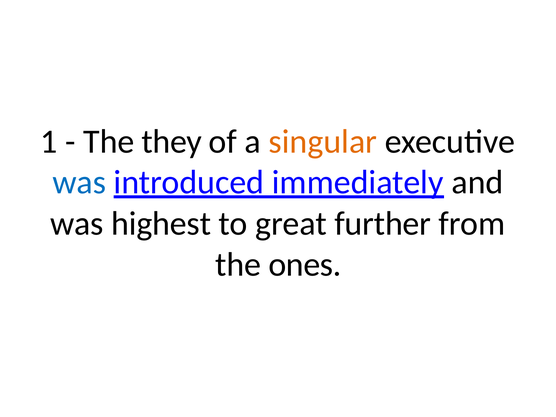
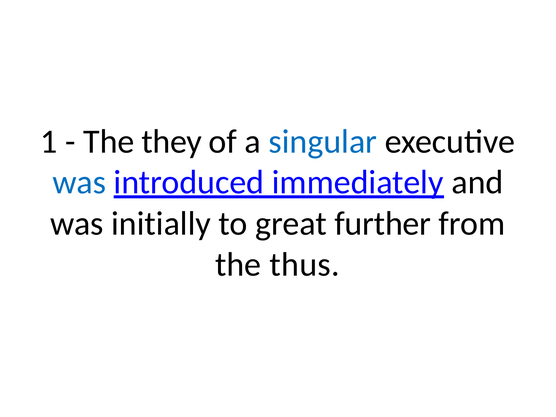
singular colour: orange -> blue
highest: highest -> initially
ones: ones -> thus
